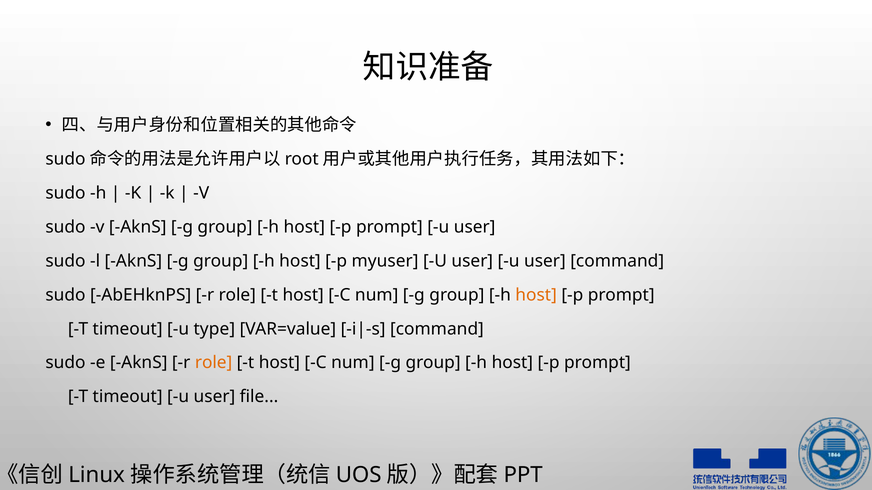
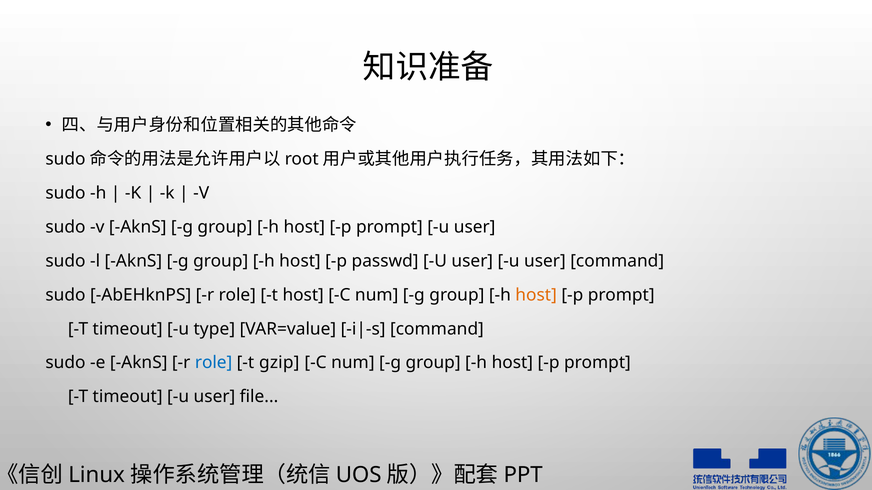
myuser: myuser -> passwd
role at (214, 363) colour: orange -> blue
host at (279, 363): host -> gzip
